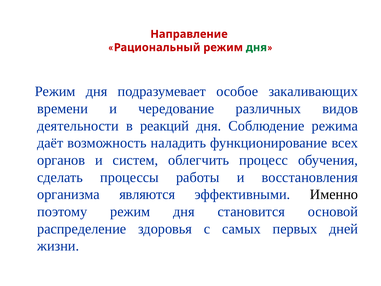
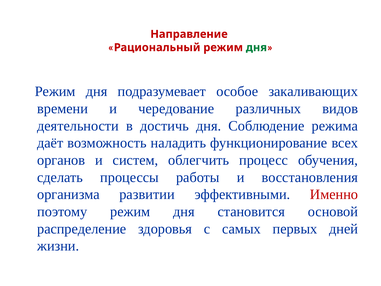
реакций: реакций -> достичь
являются: являются -> развитии
Именно colour: black -> red
